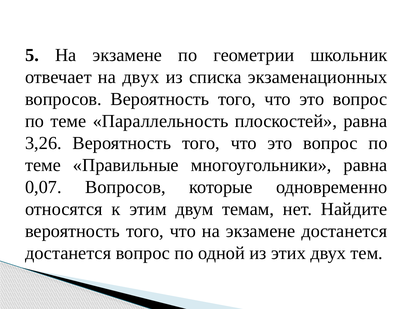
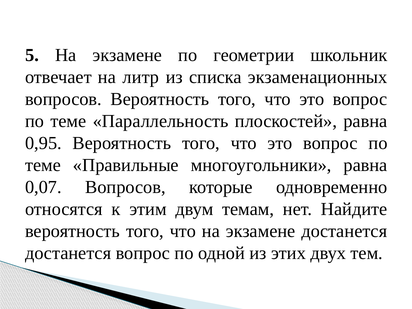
на двух: двух -> литр
3,26: 3,26 -> 0,95
